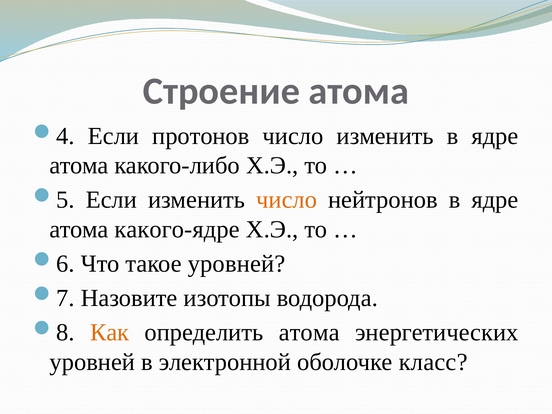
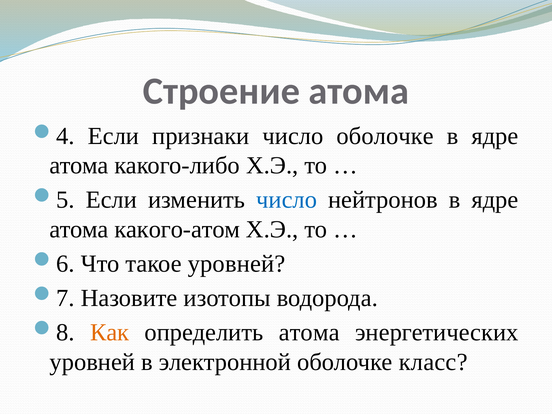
протонов: протонов -> признаки
число изменить: изменить -> оболочке
число at (287, 200) colour: orange -> blue
какого-ядре: какого-ядре -> какого-атом
